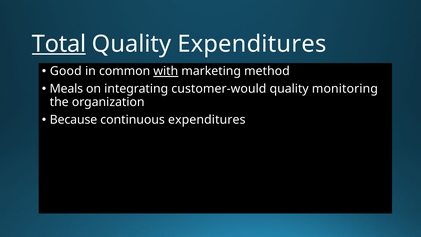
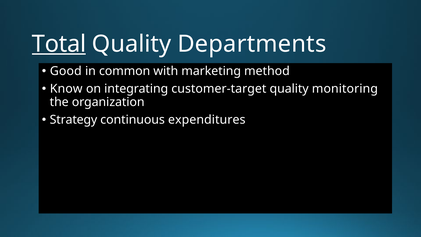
Quality Expenditures: Expenditures -> Departments
with underline: present -> none
Meals: Meals -> Know
customer-would: customer-would -> customer-target
Because: Because -> Strategy
